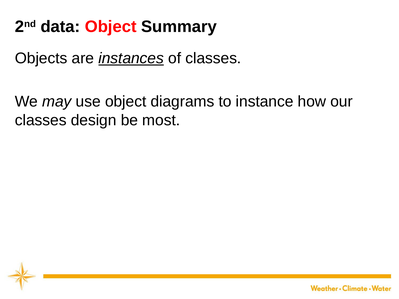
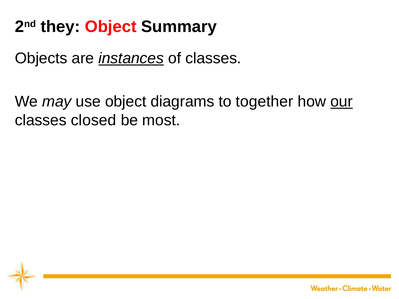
data: data -> they
instance: instance -> together
our underline: none -> present
design: design -> closed
